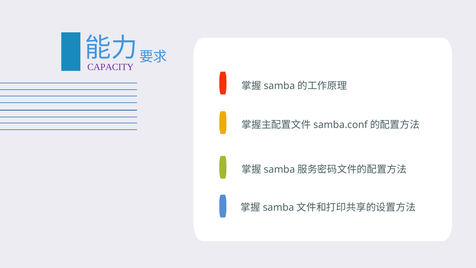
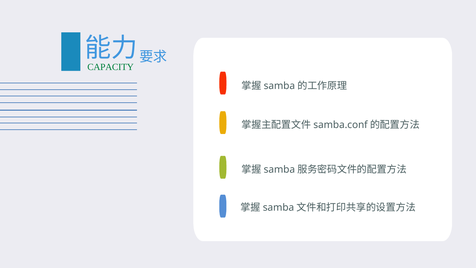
CAPACITY colour: purple -> green
